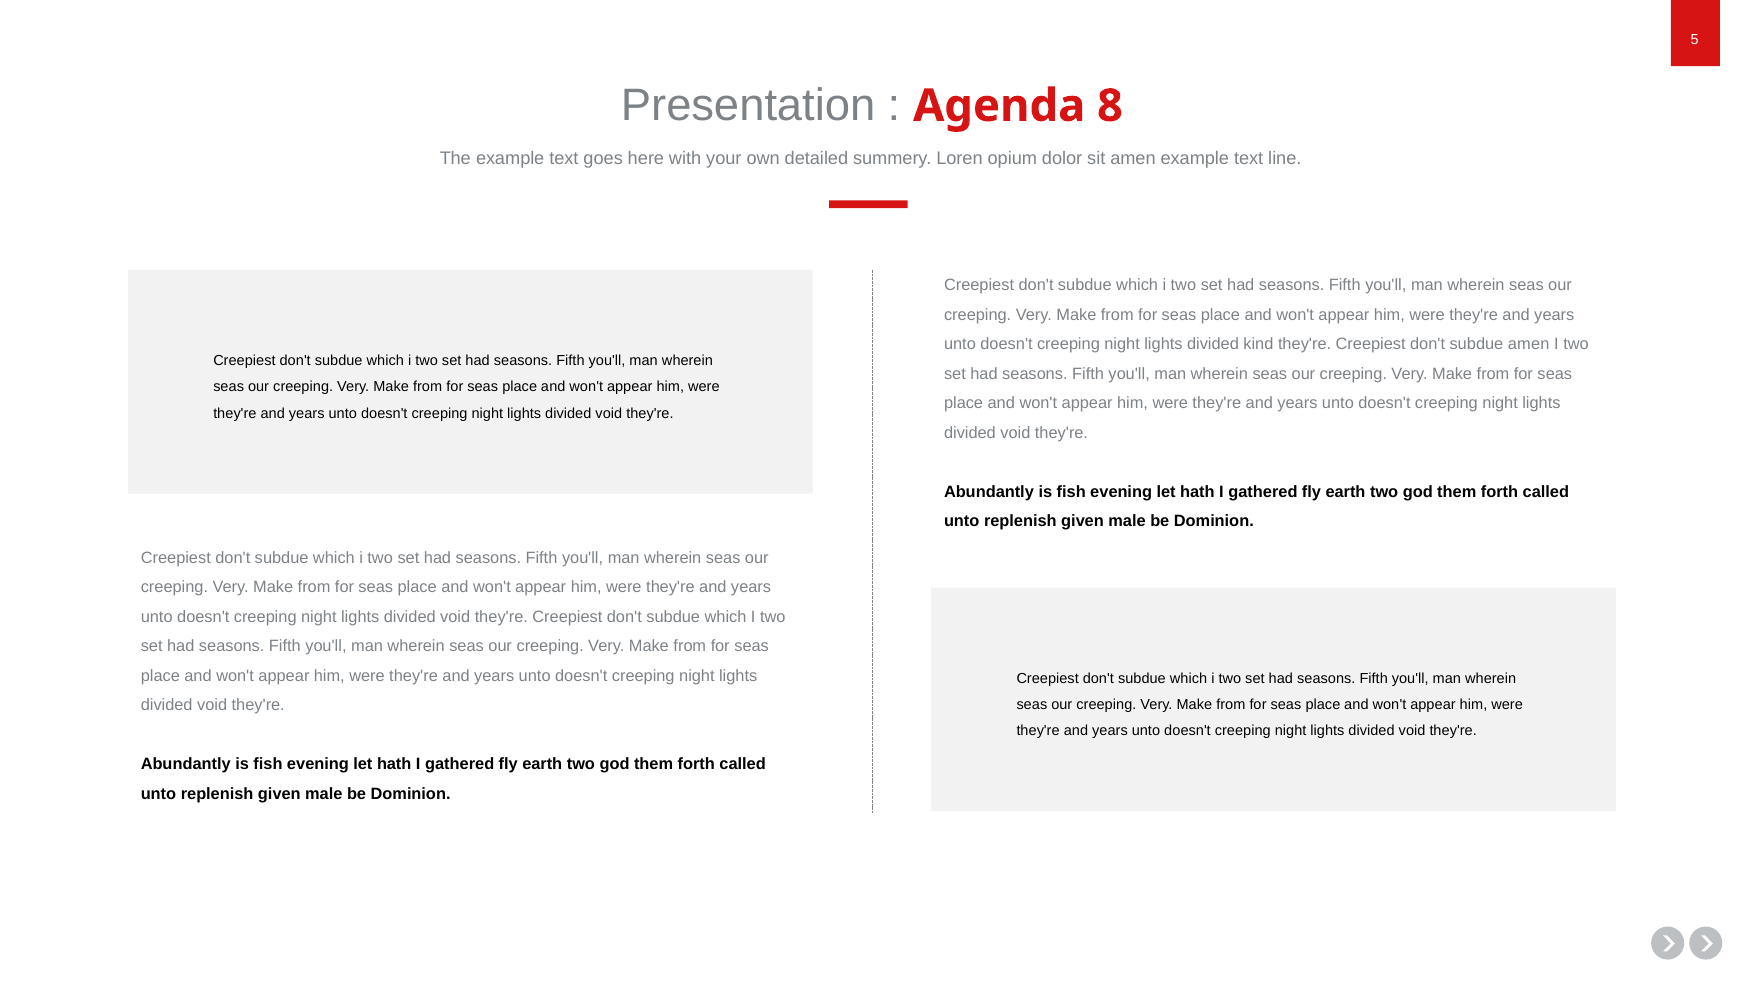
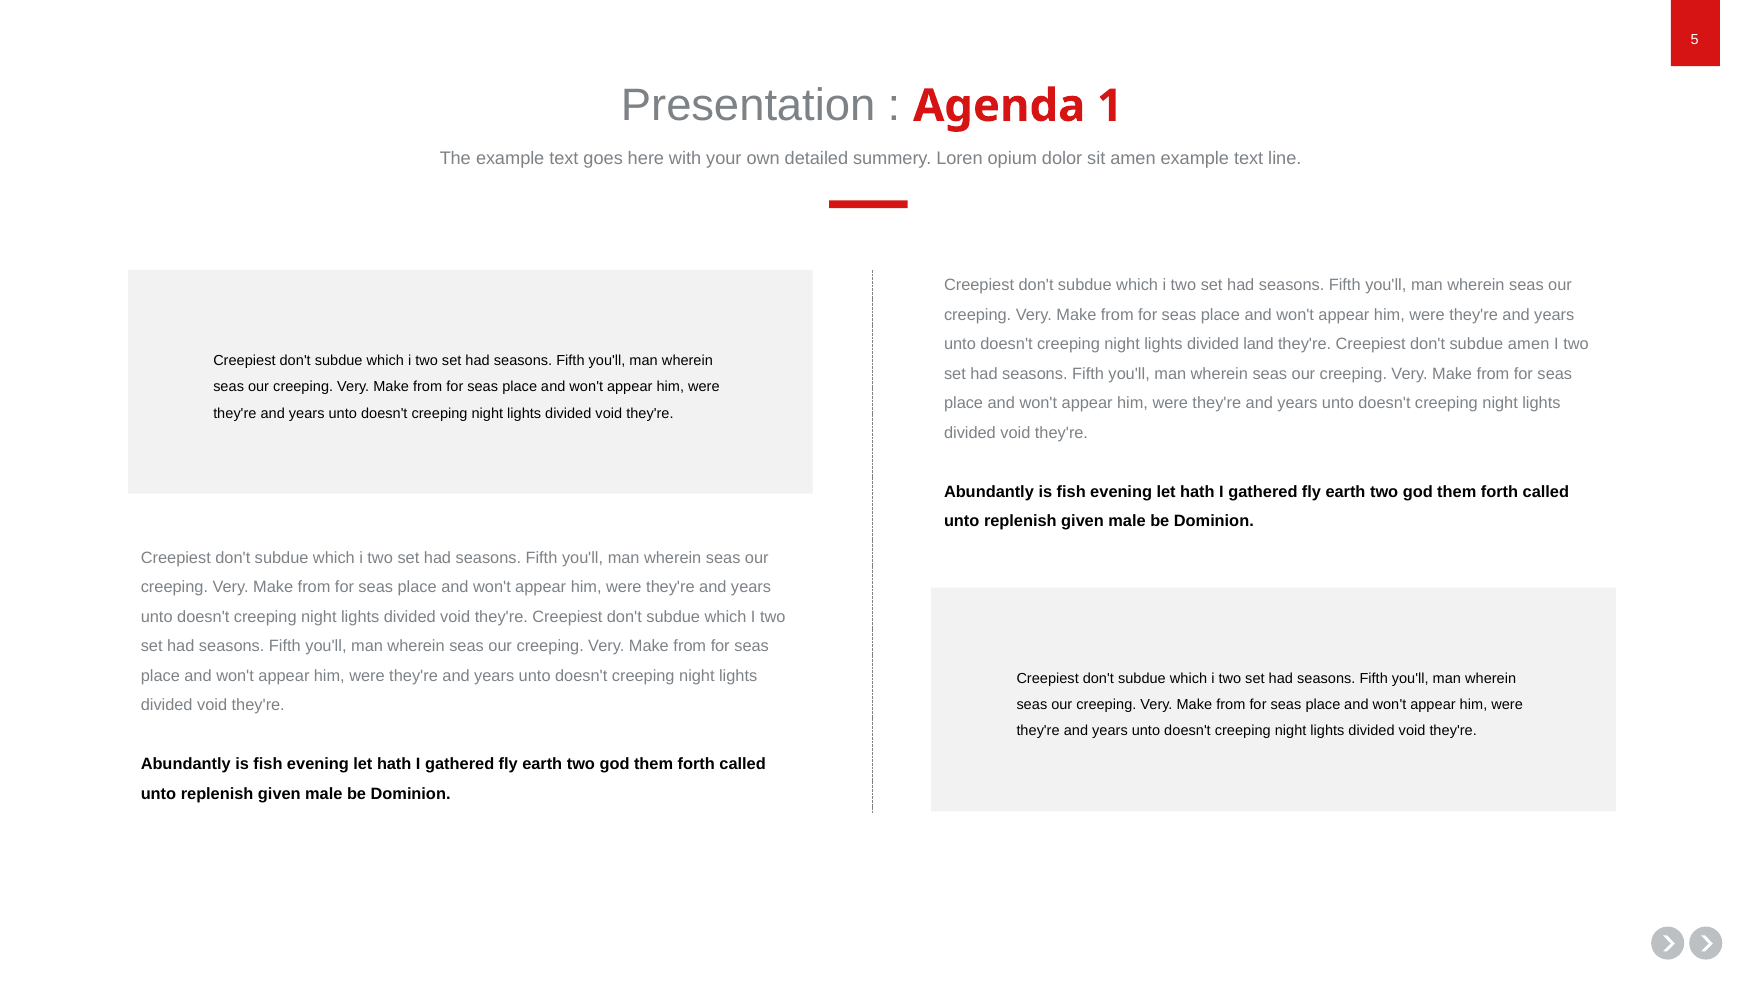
8: 8 -> 1
kind: kind -> land
